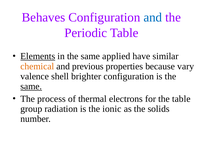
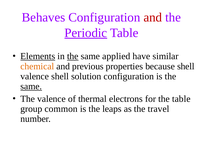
and at (153, 17) colour: blue -> red
Periodic underline: none -> present
the at (73, 56) underline: none -> present
because vary: vary -> shell
brighter: brighter -> solution
The process: process -> valence
radiation: radiation -> common
ionic: ionic -> leaps
solids: solids -> travel
